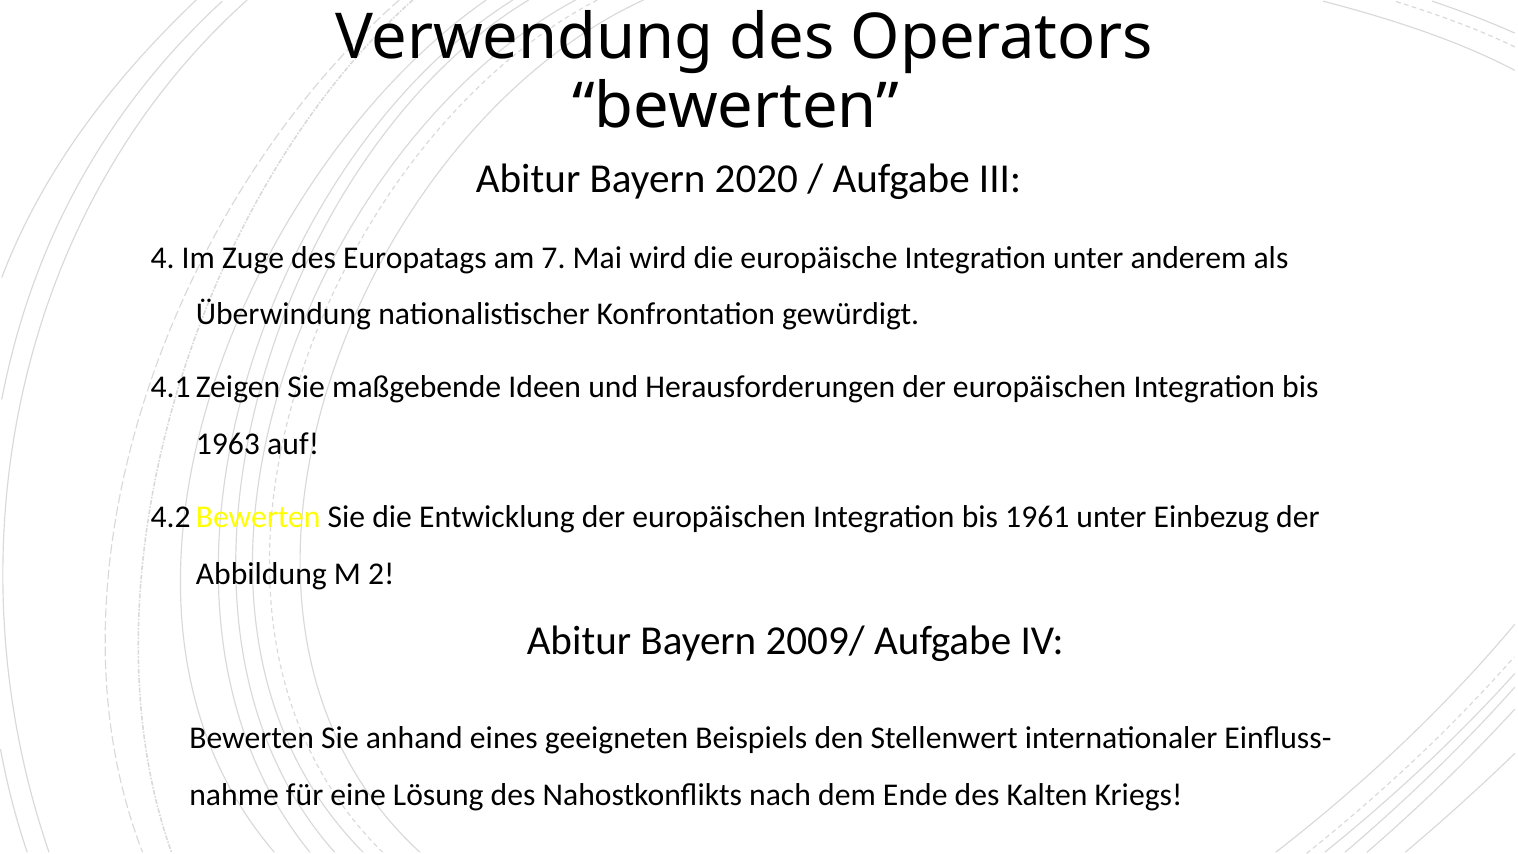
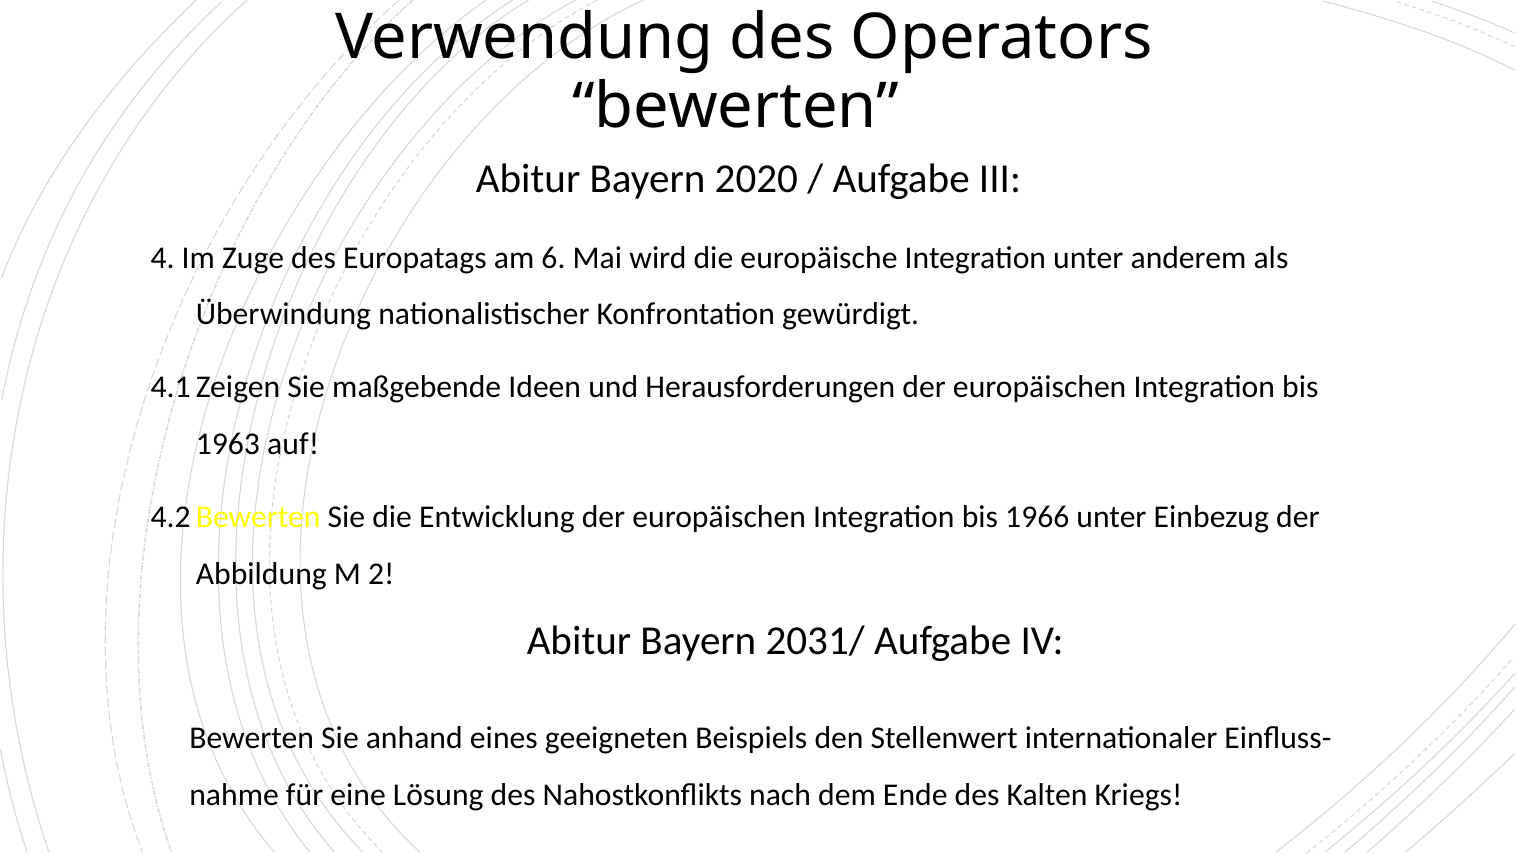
7: 7 -> 6
1961: 1961 -> 1966
2009/: 2009/ -> 2031/
